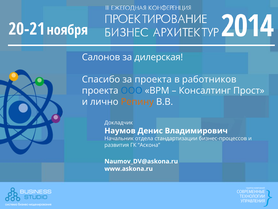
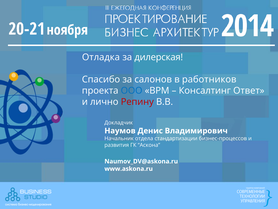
Салонов: Салонов -> Отладка
за проекта: проекта -> салонов
Прост: Прост -> Ответ
Репину colour: orange -> red
